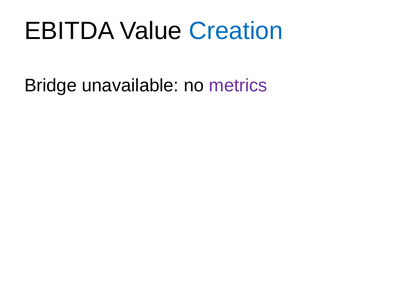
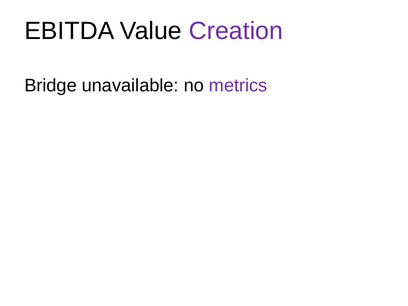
Creation colour: blue -> purple
